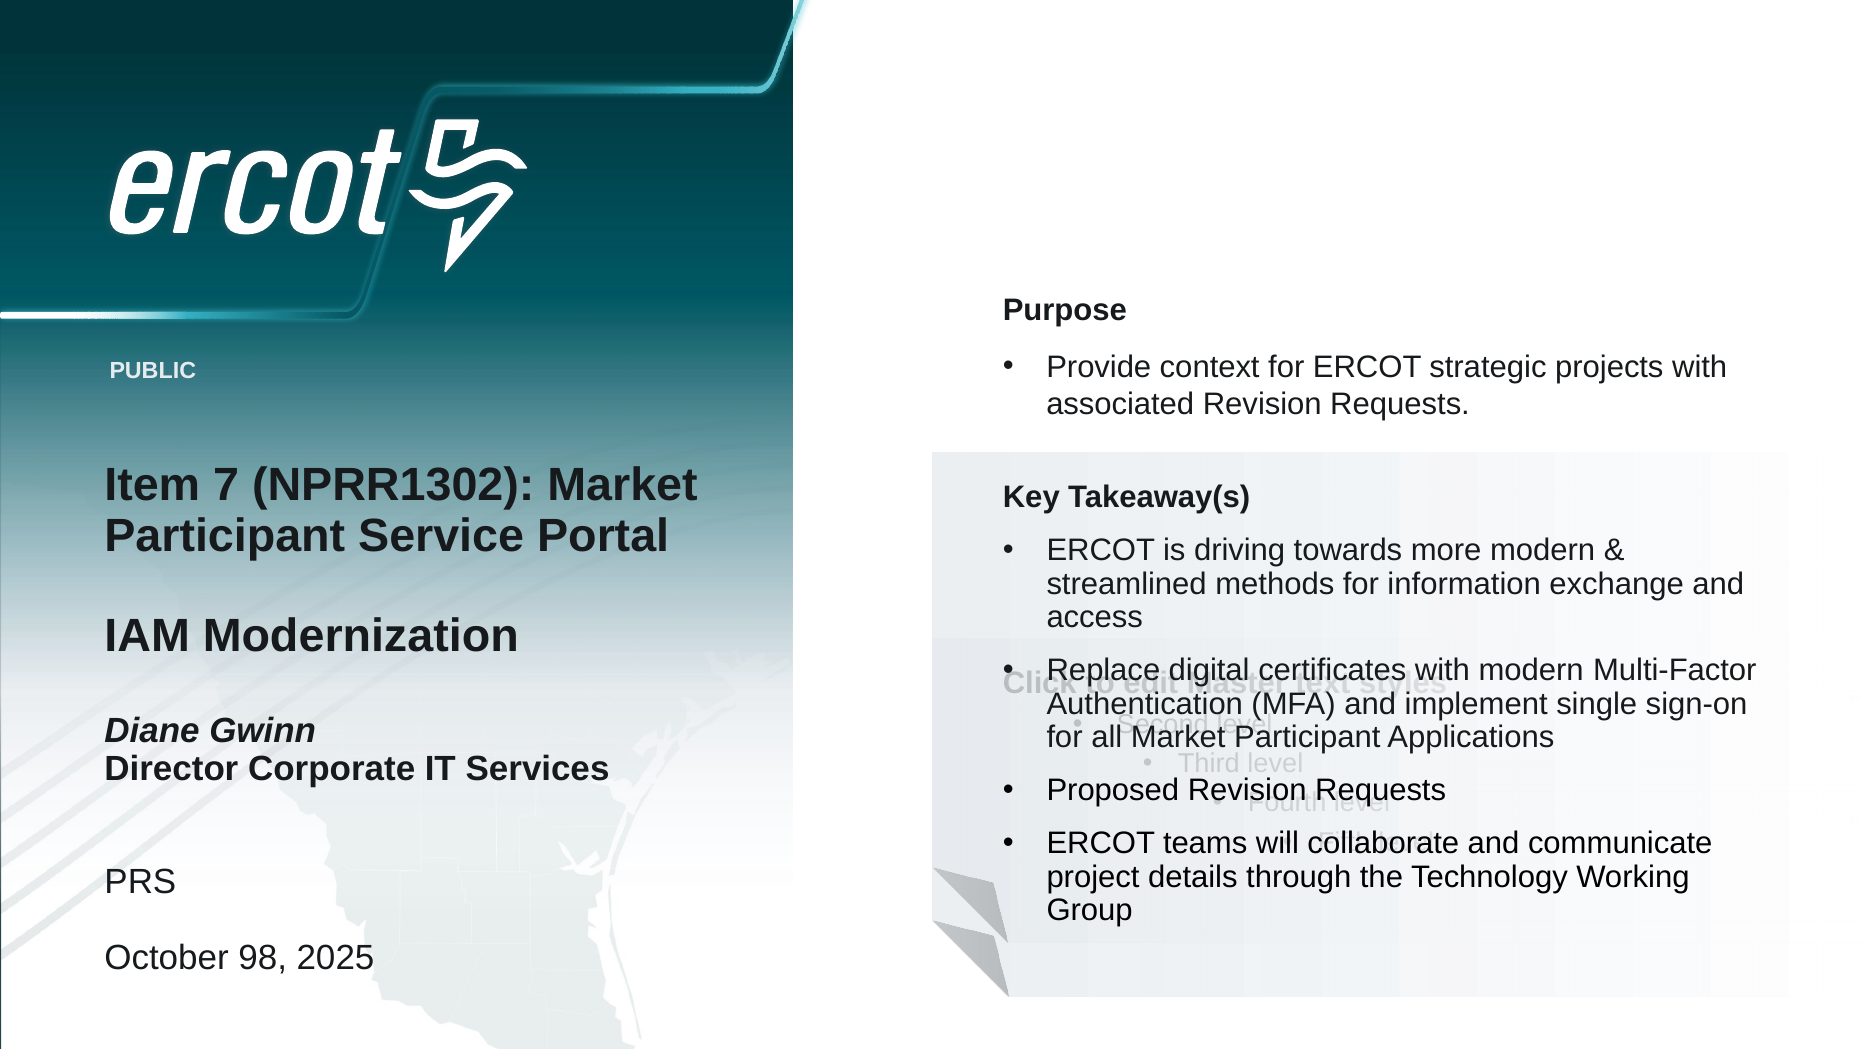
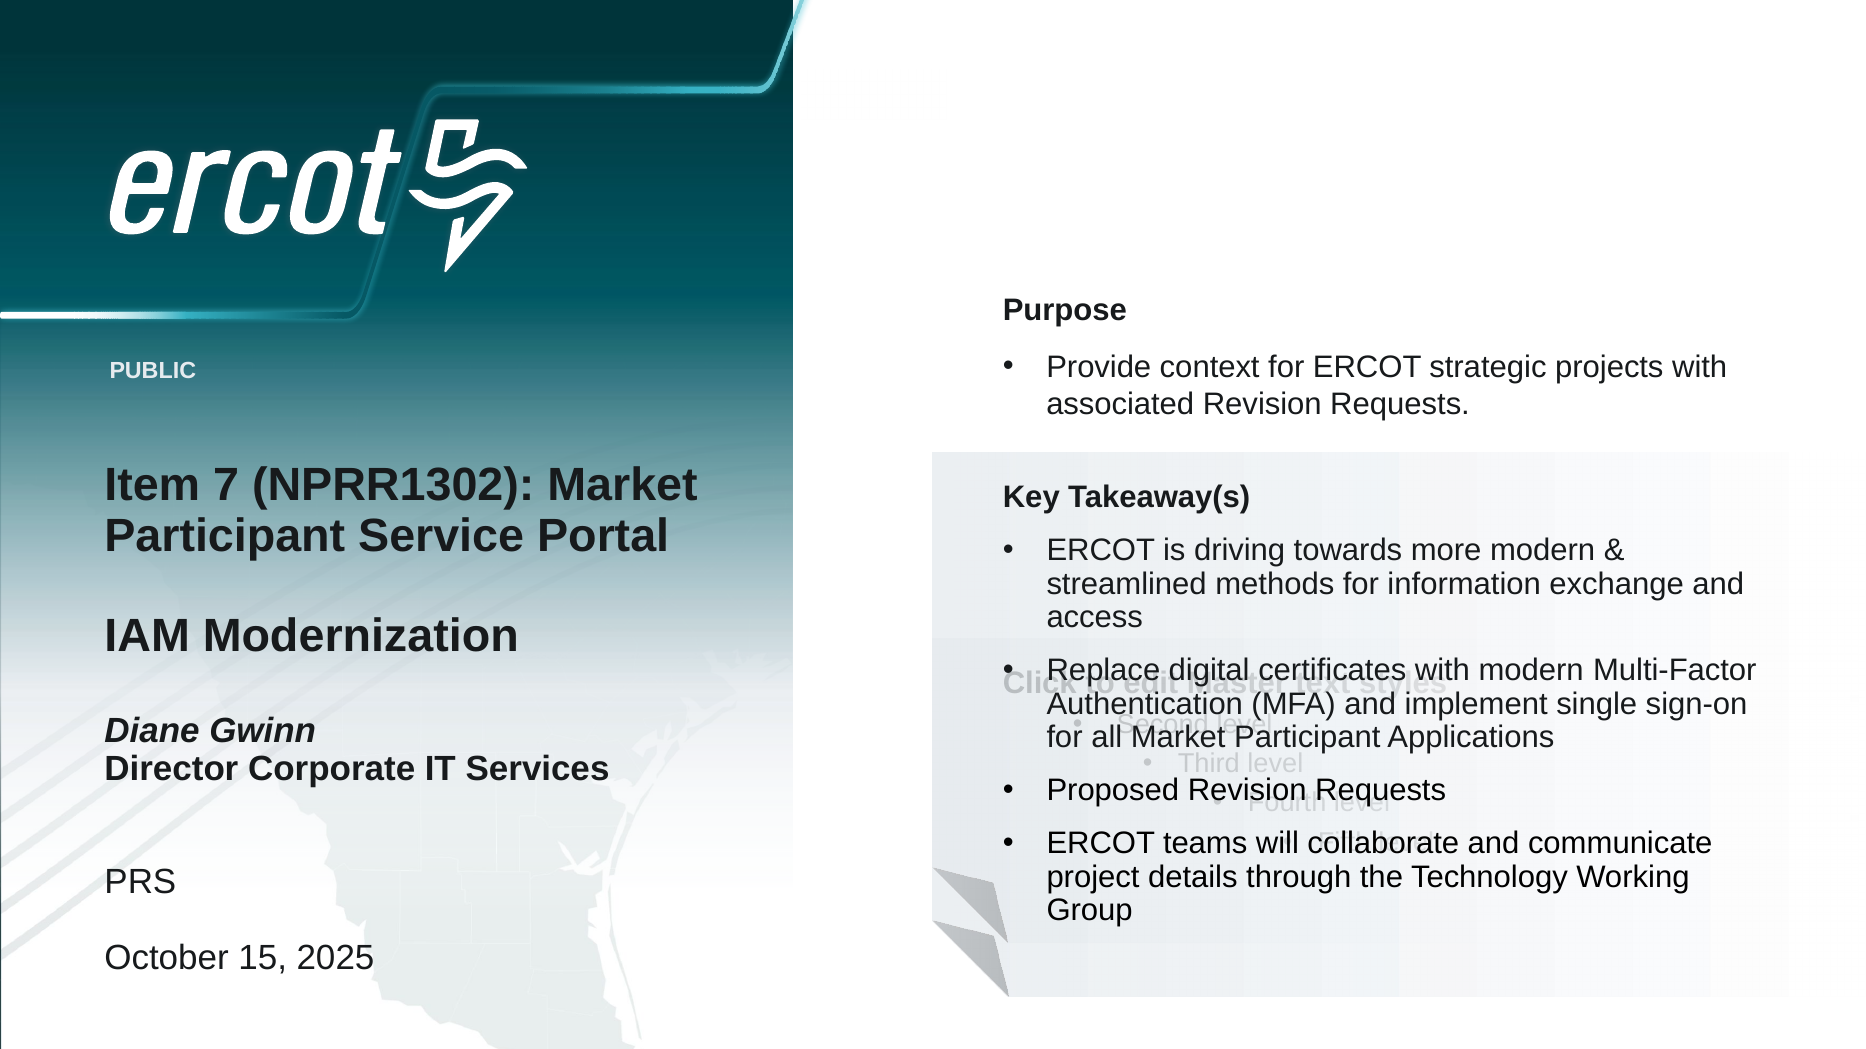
98: 98 -> 15
